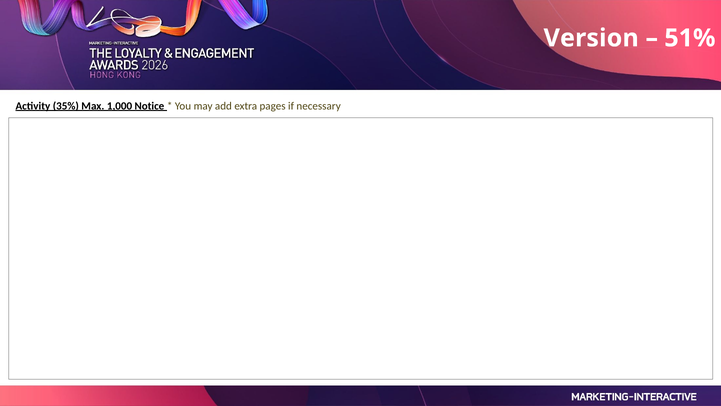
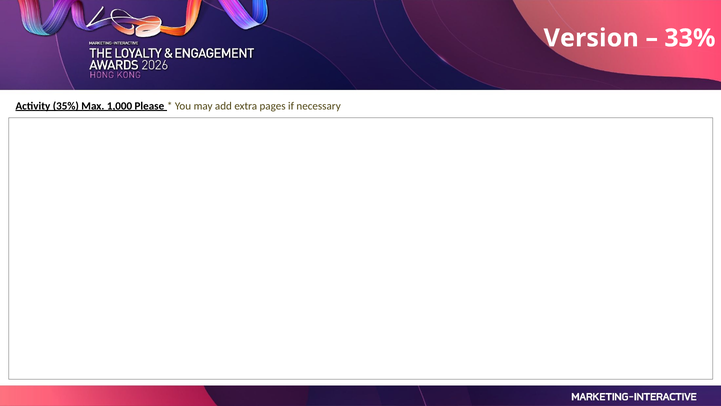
51%: 51% -> 33%
Notice: Notice -> Please
